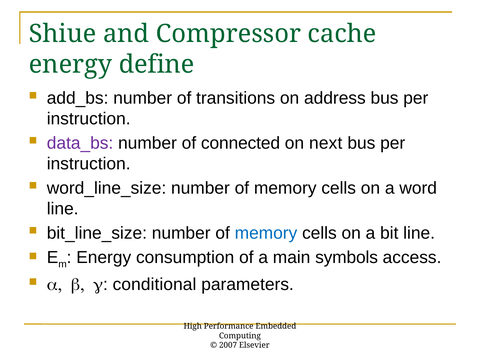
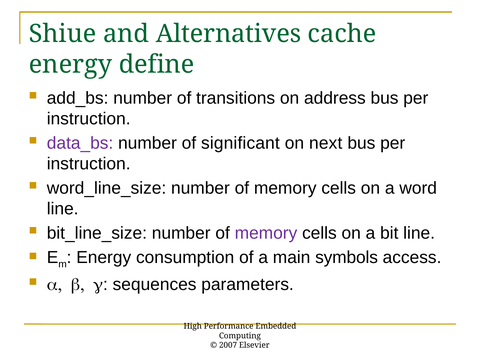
Compressor: Compressor -> Alternatives
connected: connected -> significant
memory at (266, 233) colour: blue -> purple
conditional: conditional -> sequences
